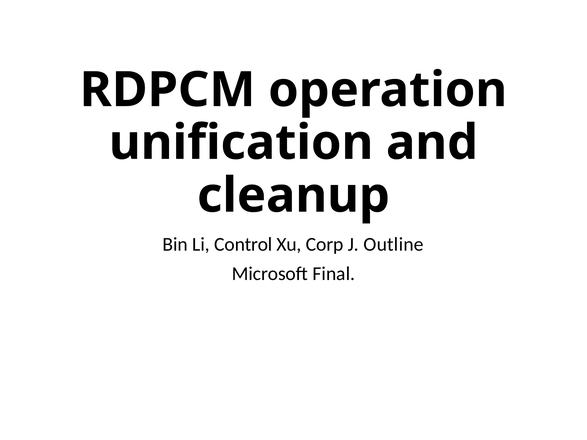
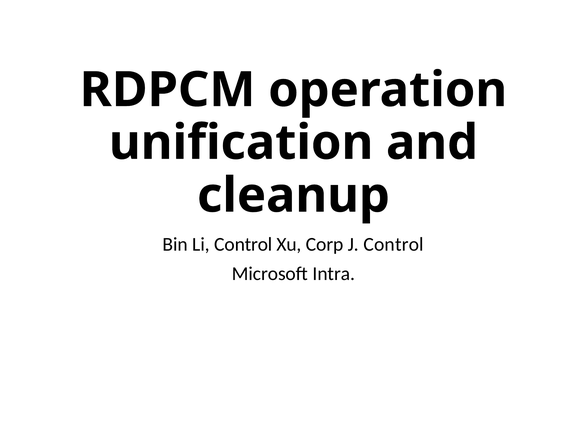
J Outline: Outline -> Control
Final: Final -> Intra
